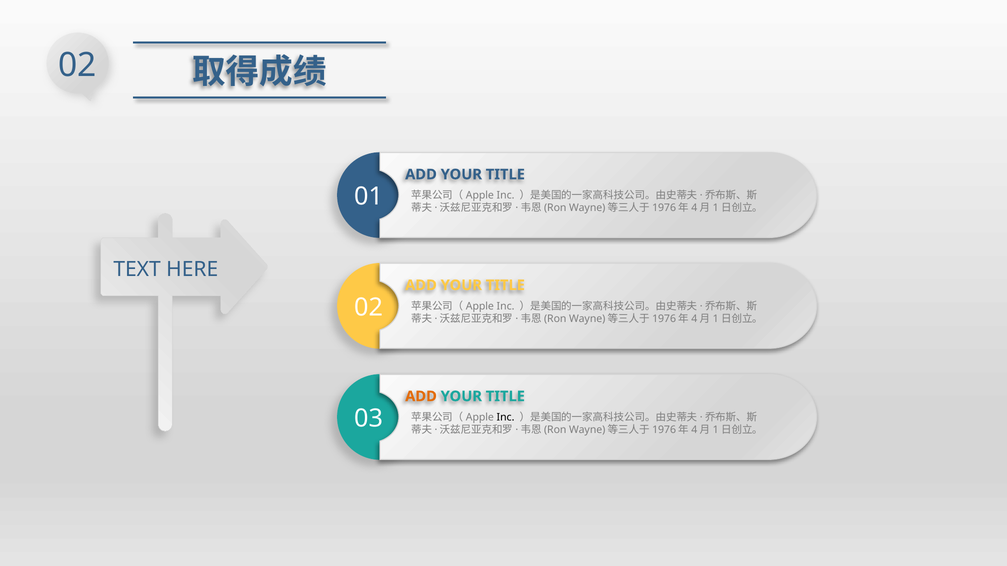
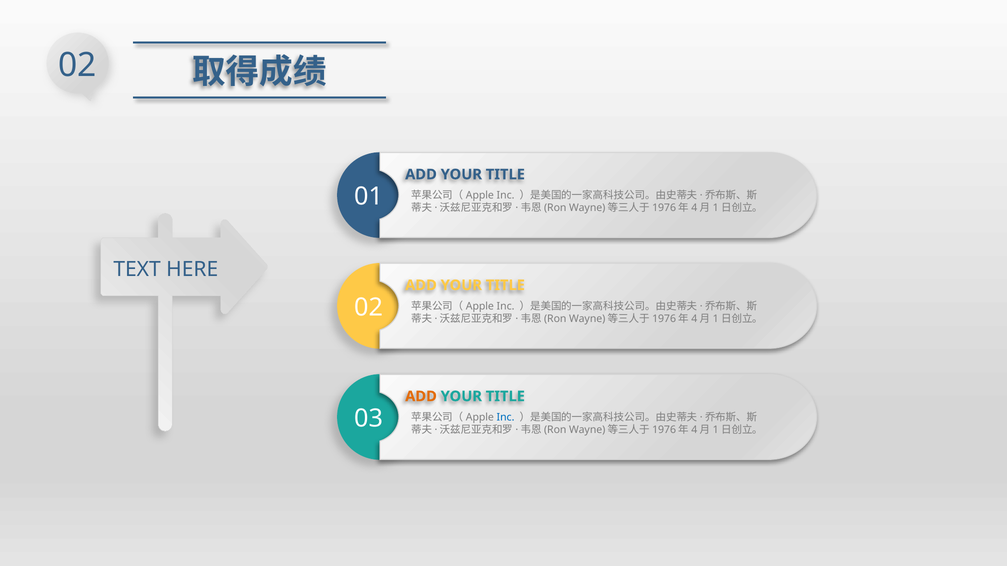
Inc at (506, 418) colour: black -> blue
